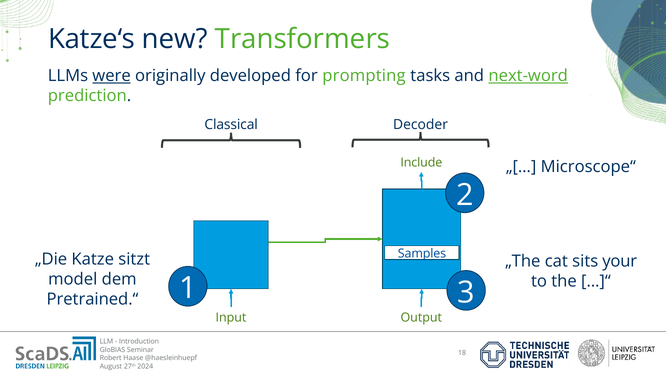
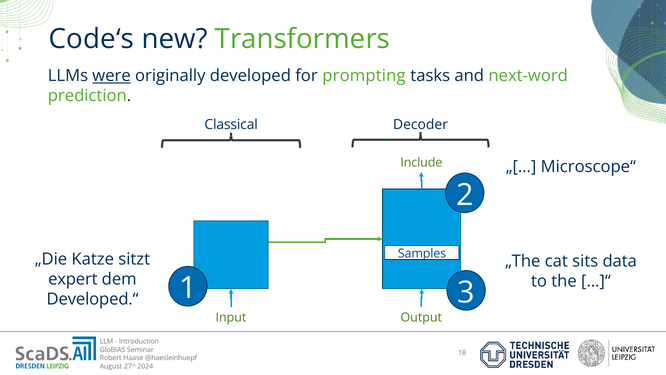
Katze‘s: Katze‘s -> Code‘s
next-word underline: present -> none
your: your -> data
model: model -> expert
Pretrained.“: Pretrained.“ -> Developed.“
